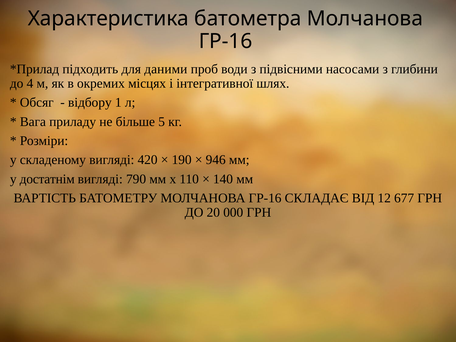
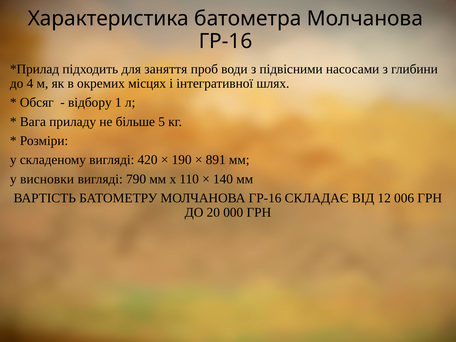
даними: даними -> заняття
946: 946 -> 891
достатнім: достатнім -> висновки
677: 677 -> 006
